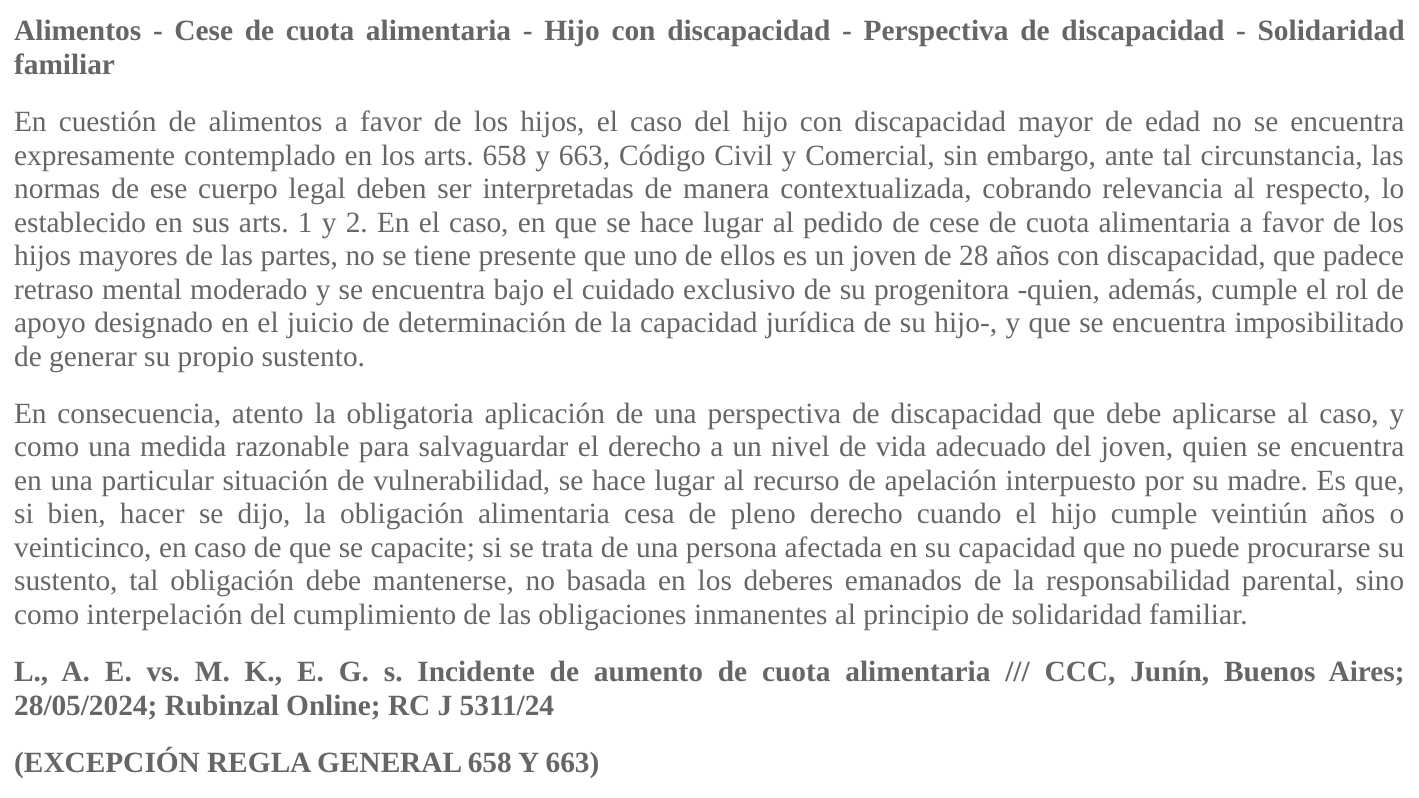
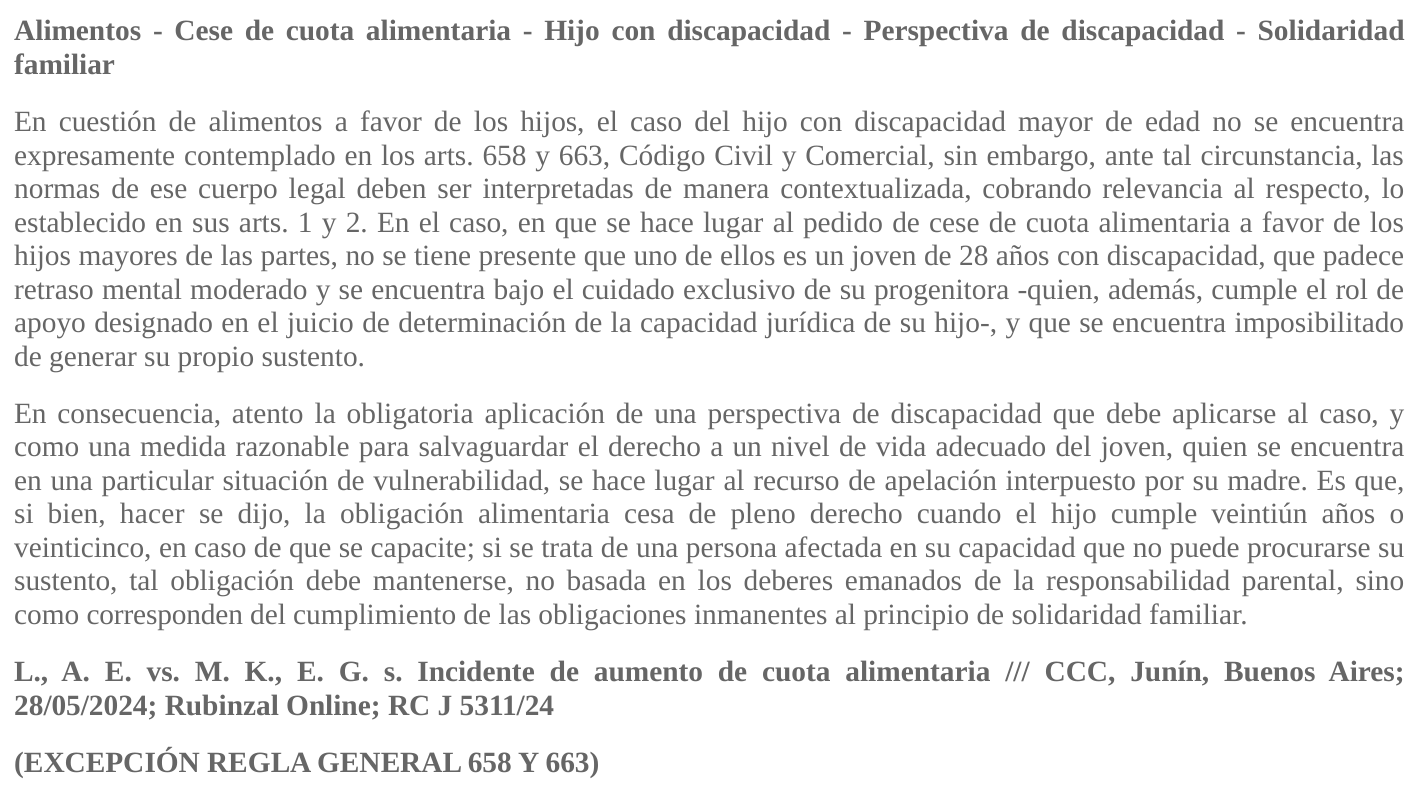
interpelación: interpelación -> corresponden
